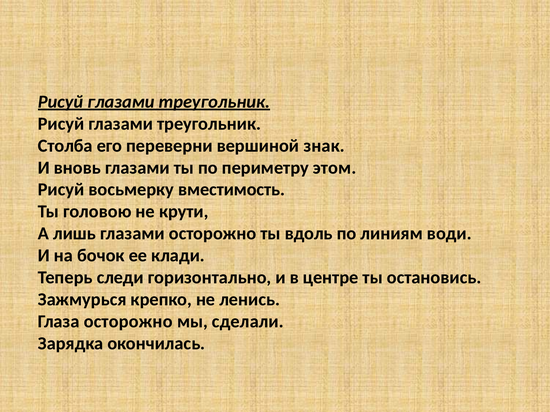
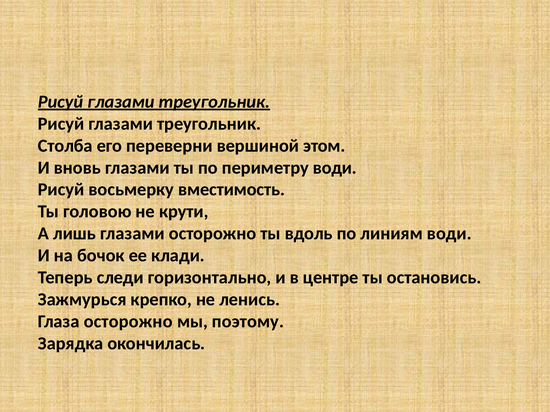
знак: знак -> этом
периметру этом: этом -> води
сделали: сделали -> поэтому
